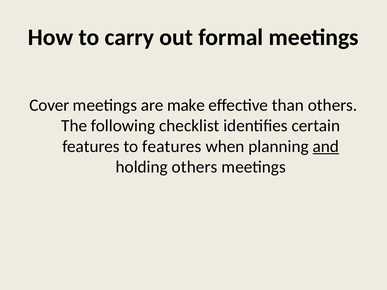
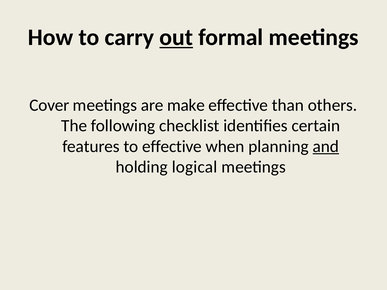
out underline: none -> present
to features: features -> effective
holding others: others -> logical
